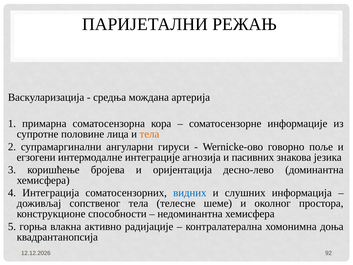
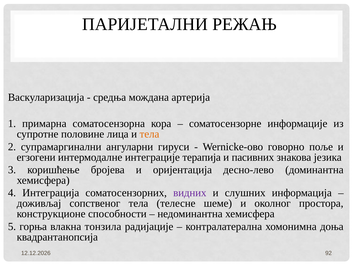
агнозија: агнозија -> терапија
видних colour: blue -> purple
активно: активно -> тонзила
